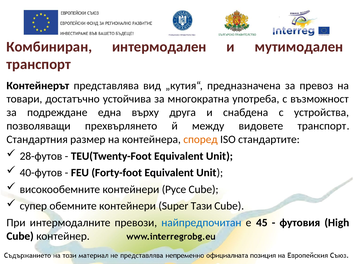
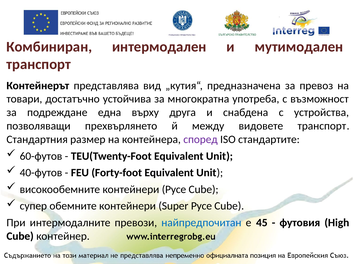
според colour: orange -> purple
28-футов: 28-футов -> 60-футов
Super Тази: Тази -> Русе
